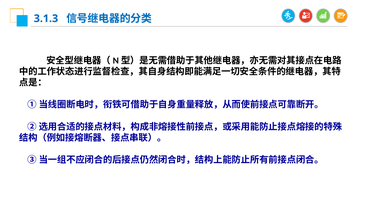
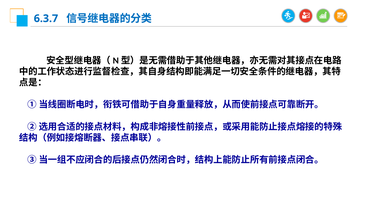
3.1.3: 3.1.3 -> 6.3.7
